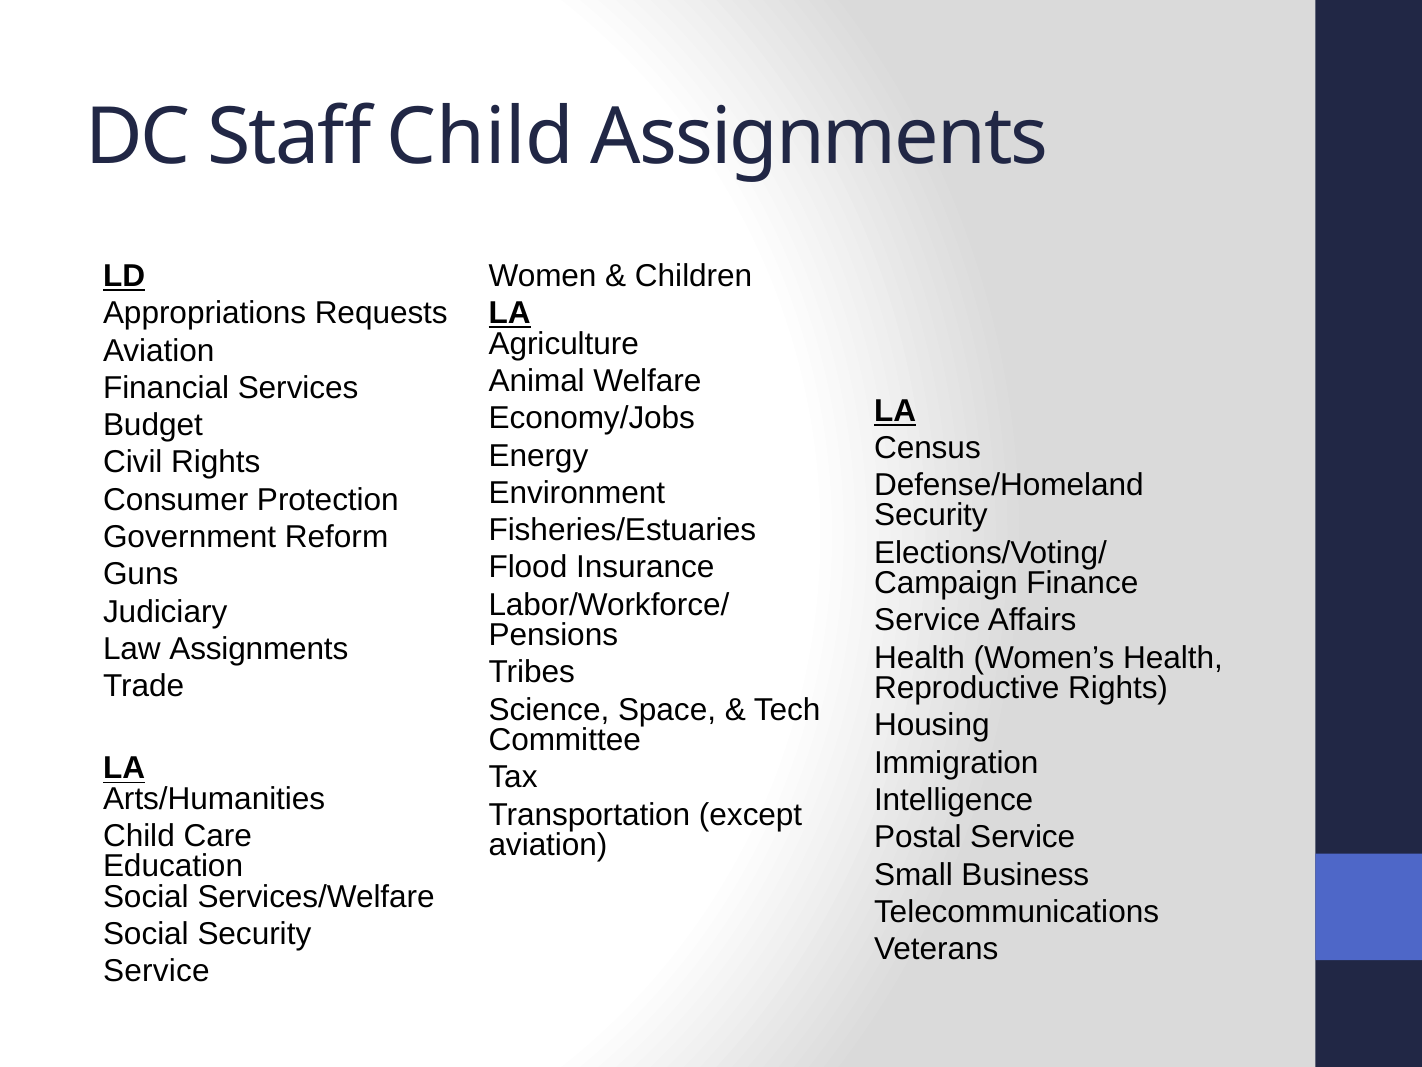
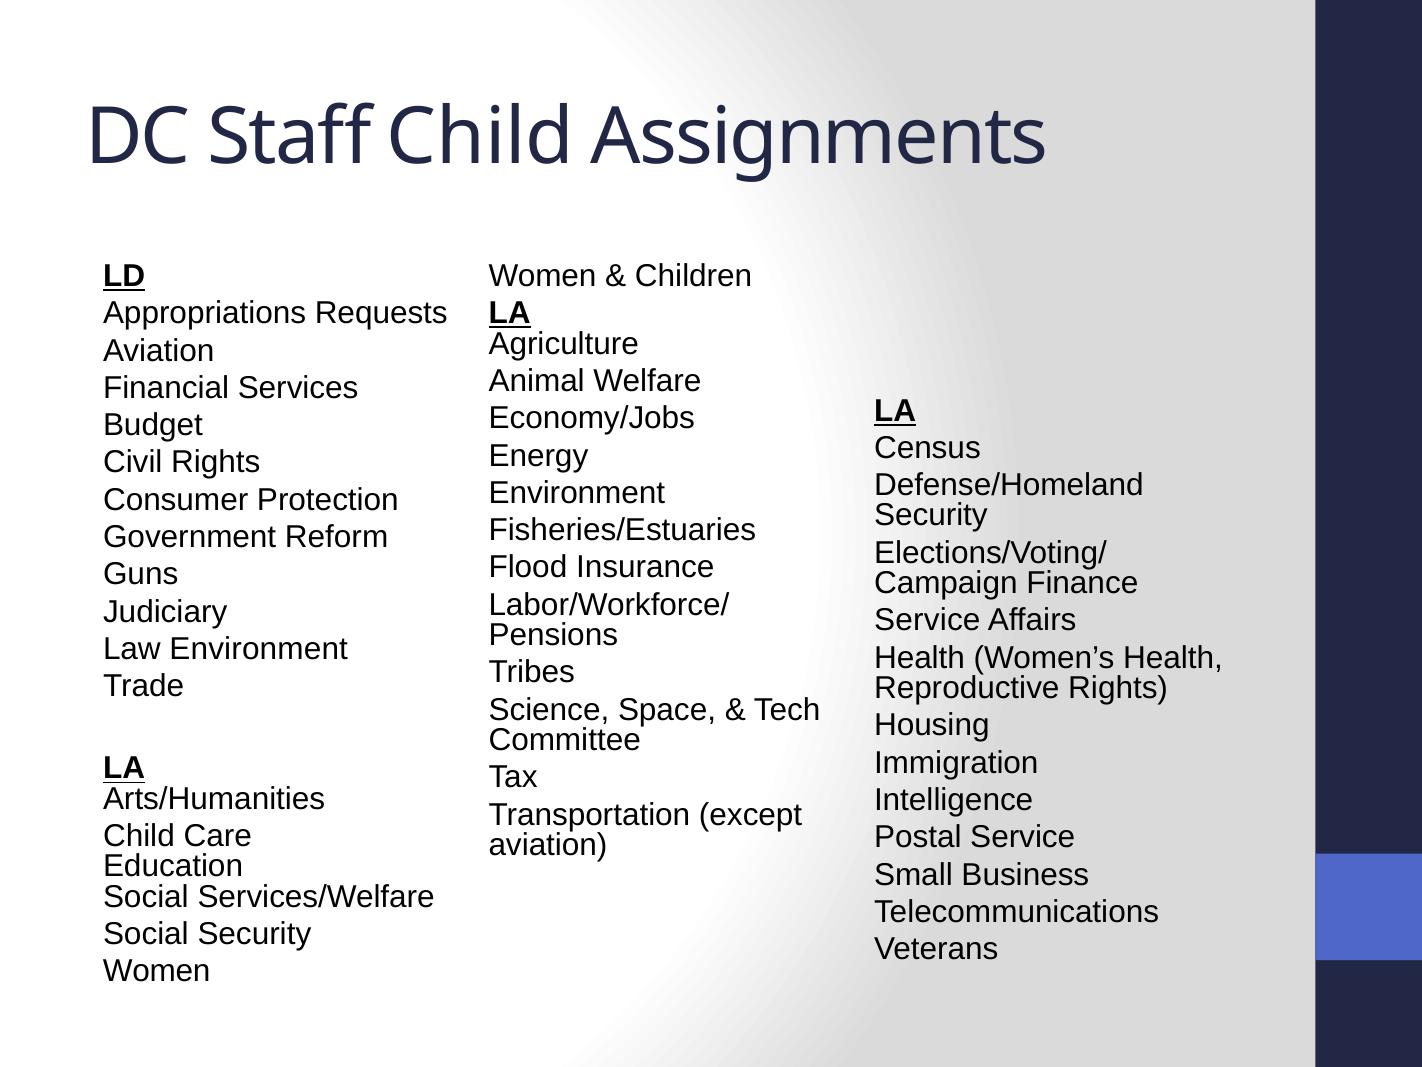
Law Assignments: Assignments -> Environment
Service at (156, 971): Service -> Women
